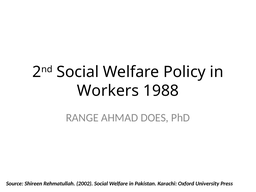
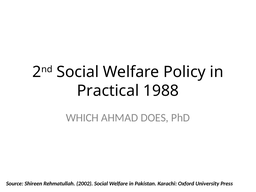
Workers: Workers -> Practical
RANGE: RANGE -> WHICH
